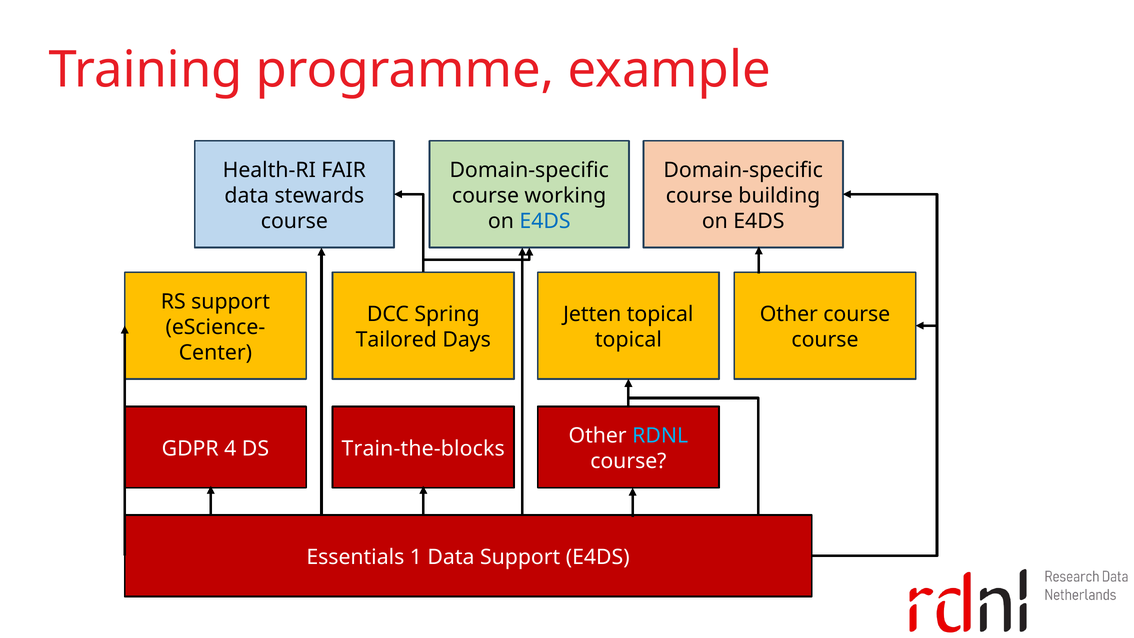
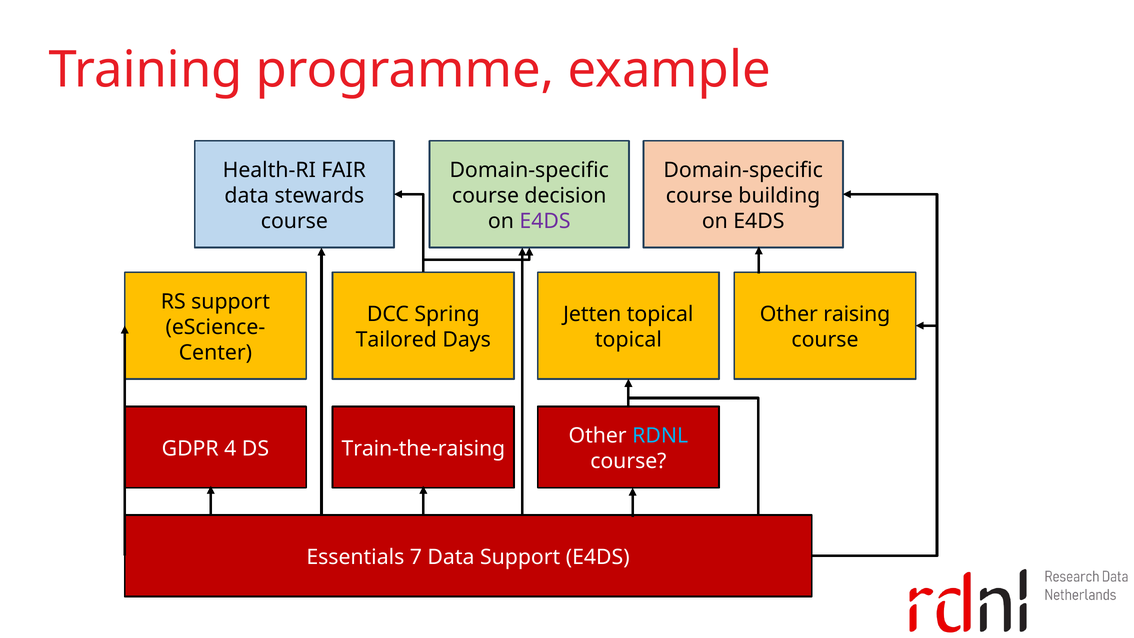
working: working -> decision
E4DS at (545, 221) colour: blue -> purple
Other course: course -> raising
Train-the-blocks: Train-the-blocks -> Train-the-raising
1: 1 -> 7
